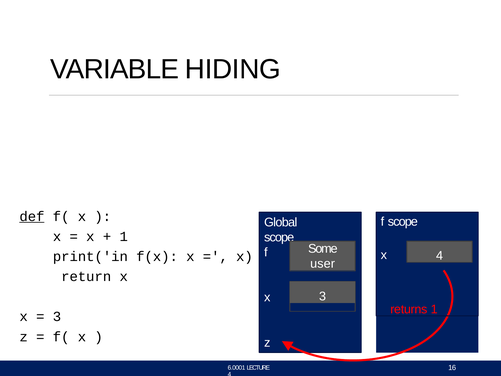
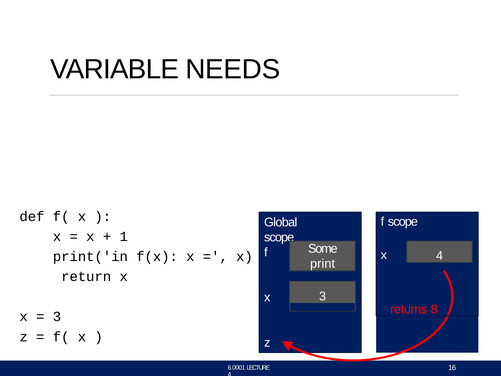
HIDING: HIDING -> NEEDS
def underline: present -> none
user: user -> print
returns 1: 1 -> 8
